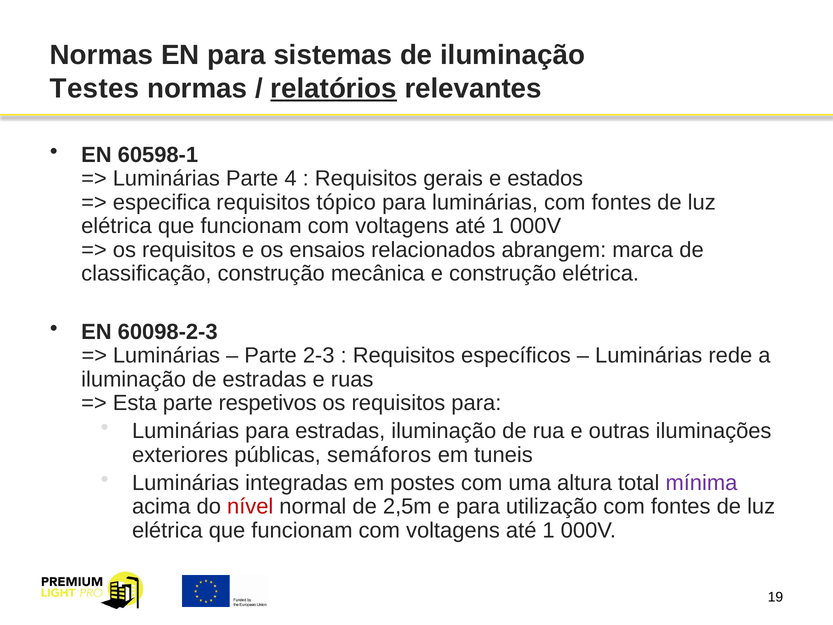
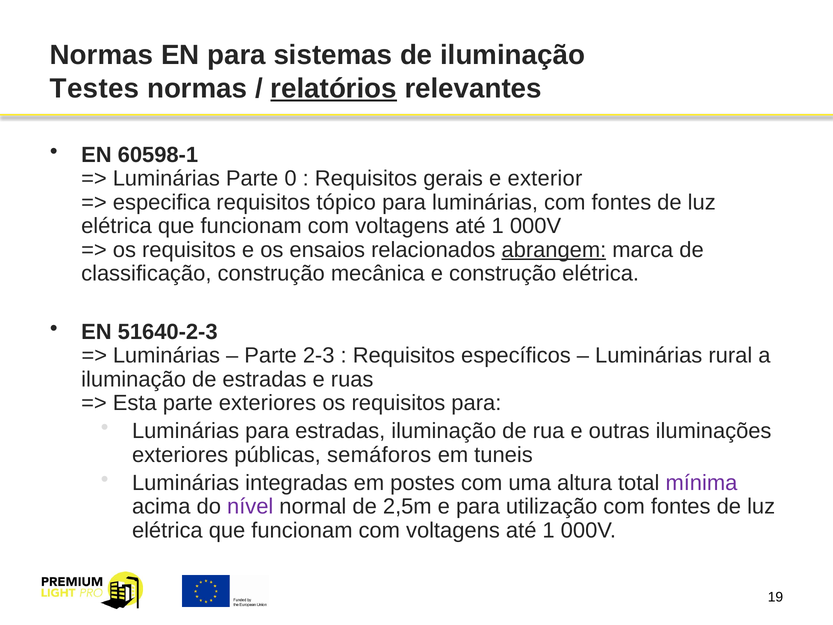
4: 4 -> 0
estados: estados -> exterior
abrangem underline: none -> present
60098-2-3: 60098-2-3 -> 51640-2-3
rede: rede -> rural
parte respetivos: respetivos -> exteriores
nível colour: red -> purple
